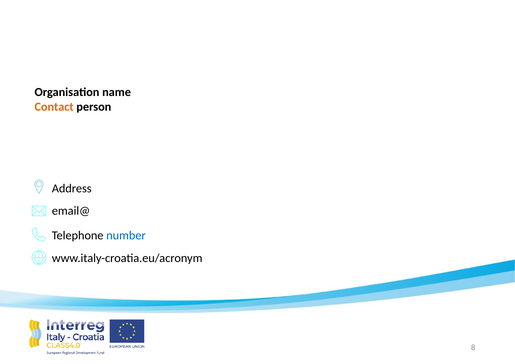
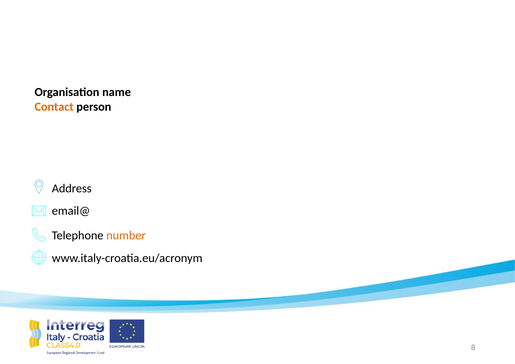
number colour: blue -> orange
